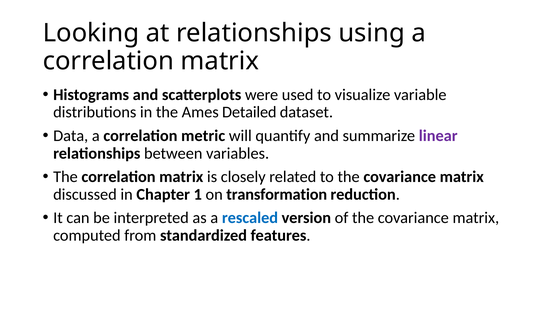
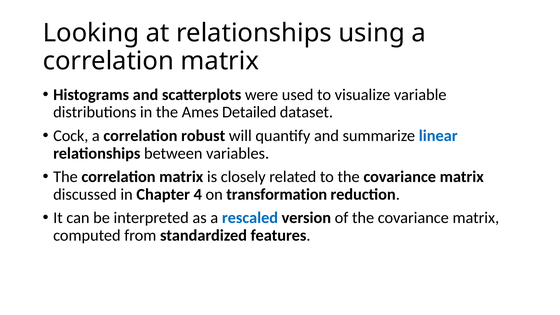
Data: Data -> Cock
metric: metric -> robust
linear colour: purple -> blue
1: 1 -> 4
